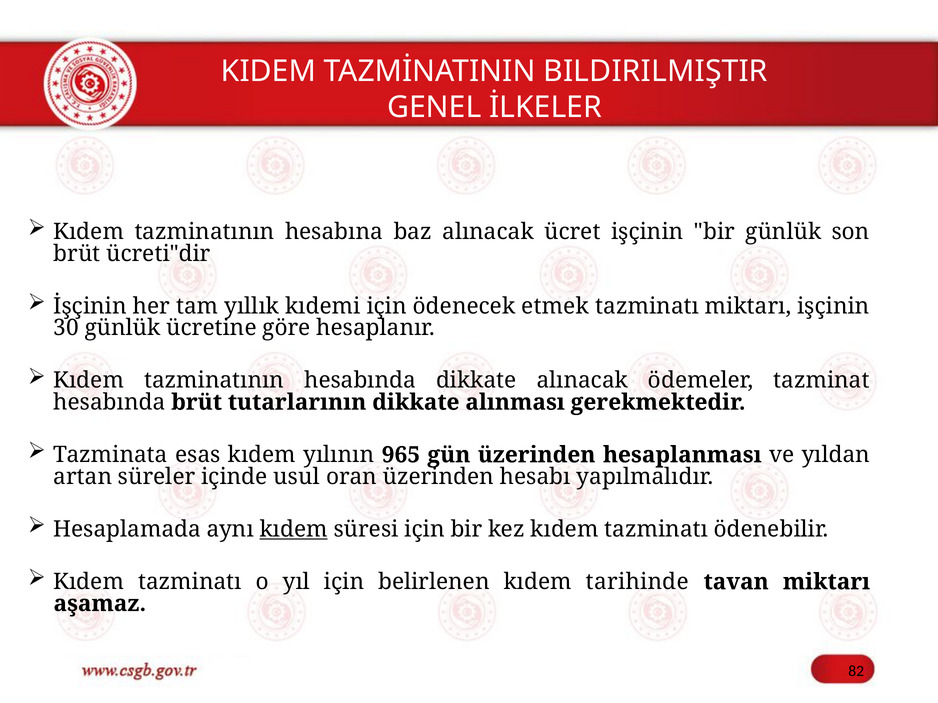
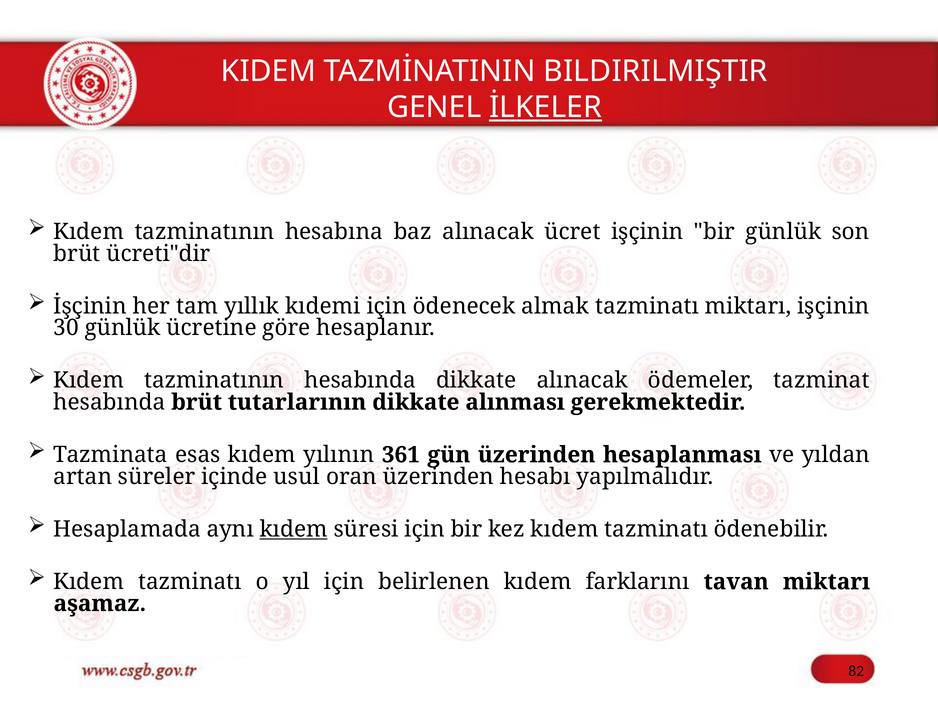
İLKELER underline: none -> present
etmek: etmek -> almak
965: 965 -> 361
tarihinde: tarihinde -> farklarını
